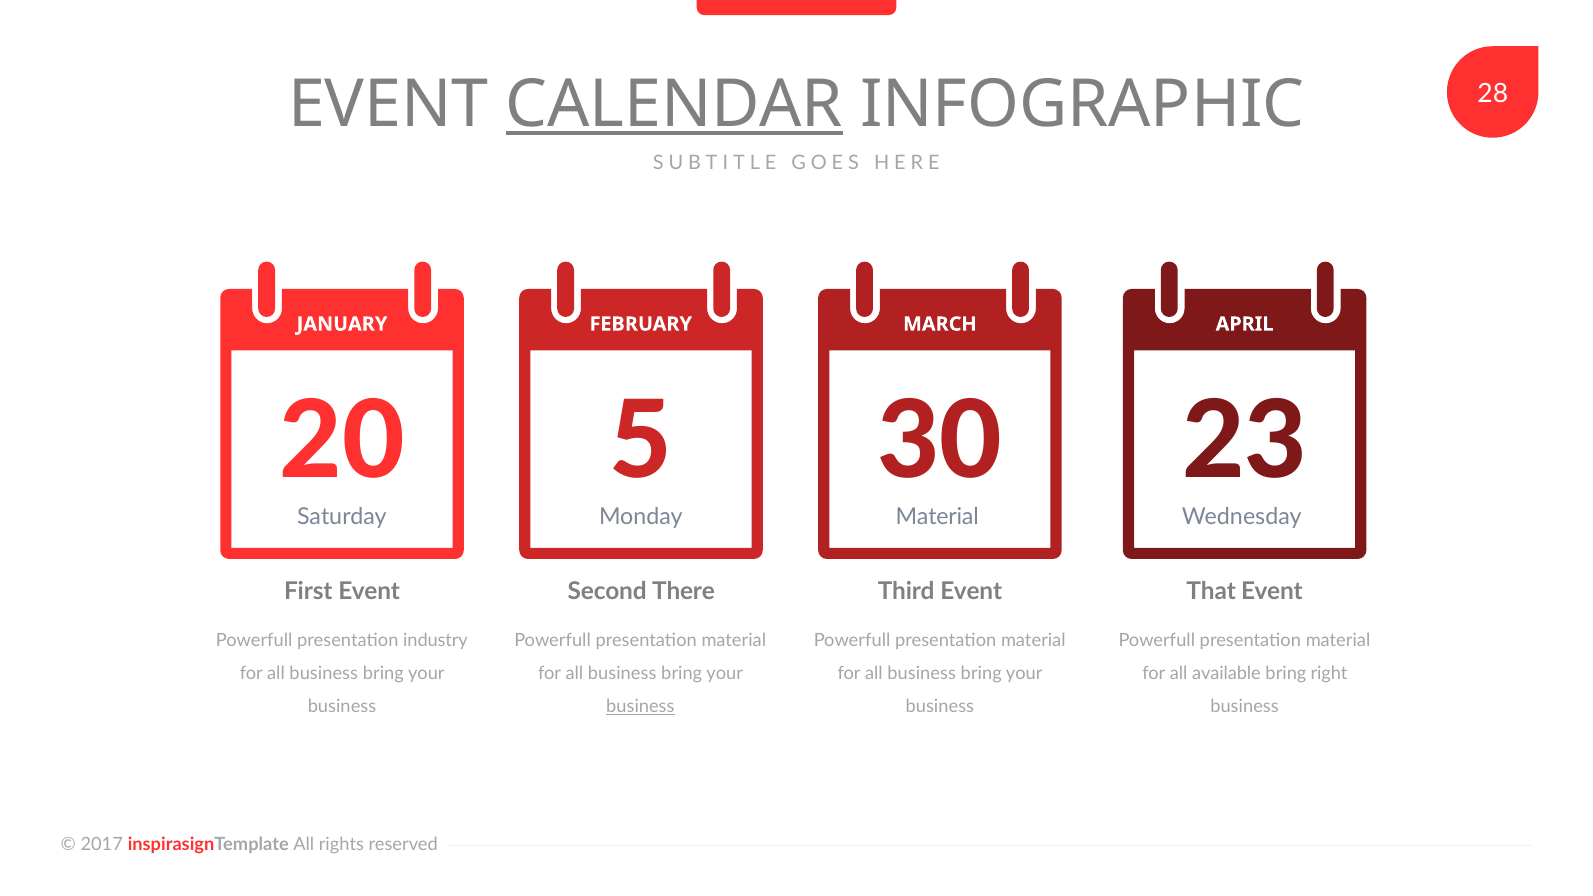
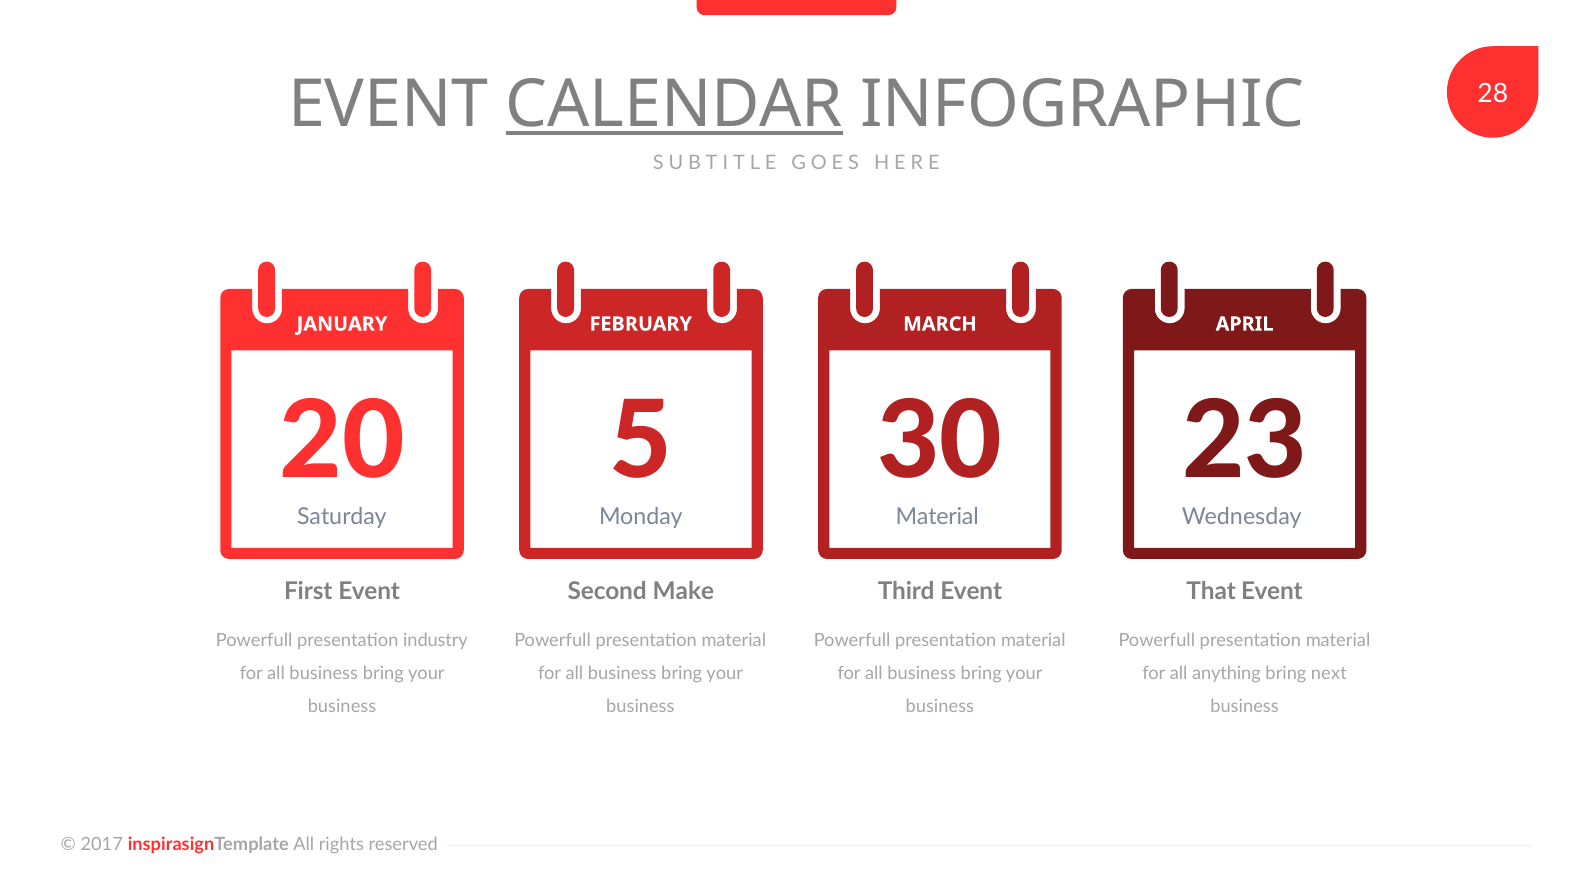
There: There -> Make
available: available -> anything
right: right -> next
business at (640, 706) underline: present -> none
